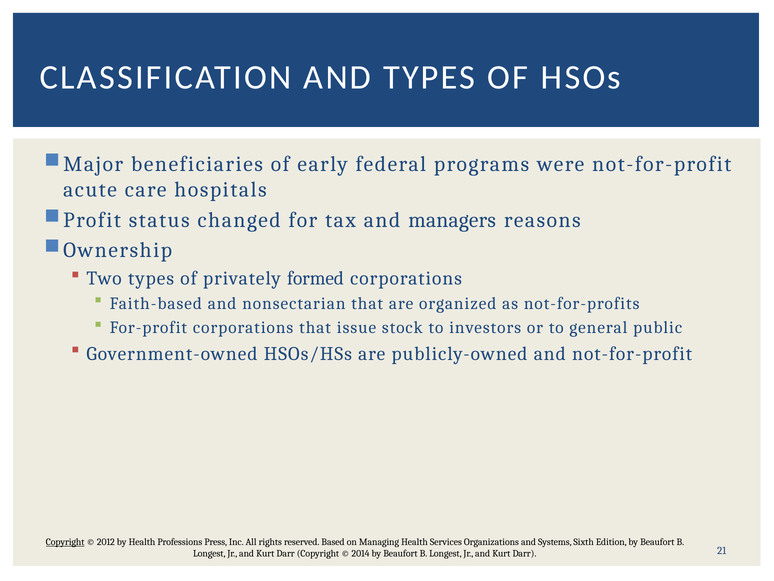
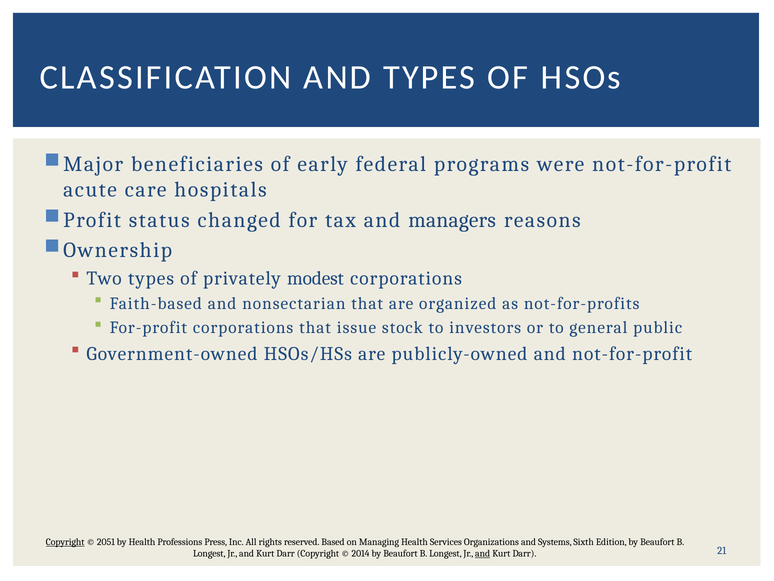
formed: formed -> modest
2012: 2012 -> 2051
and at (483, 553) underline: none -> present
